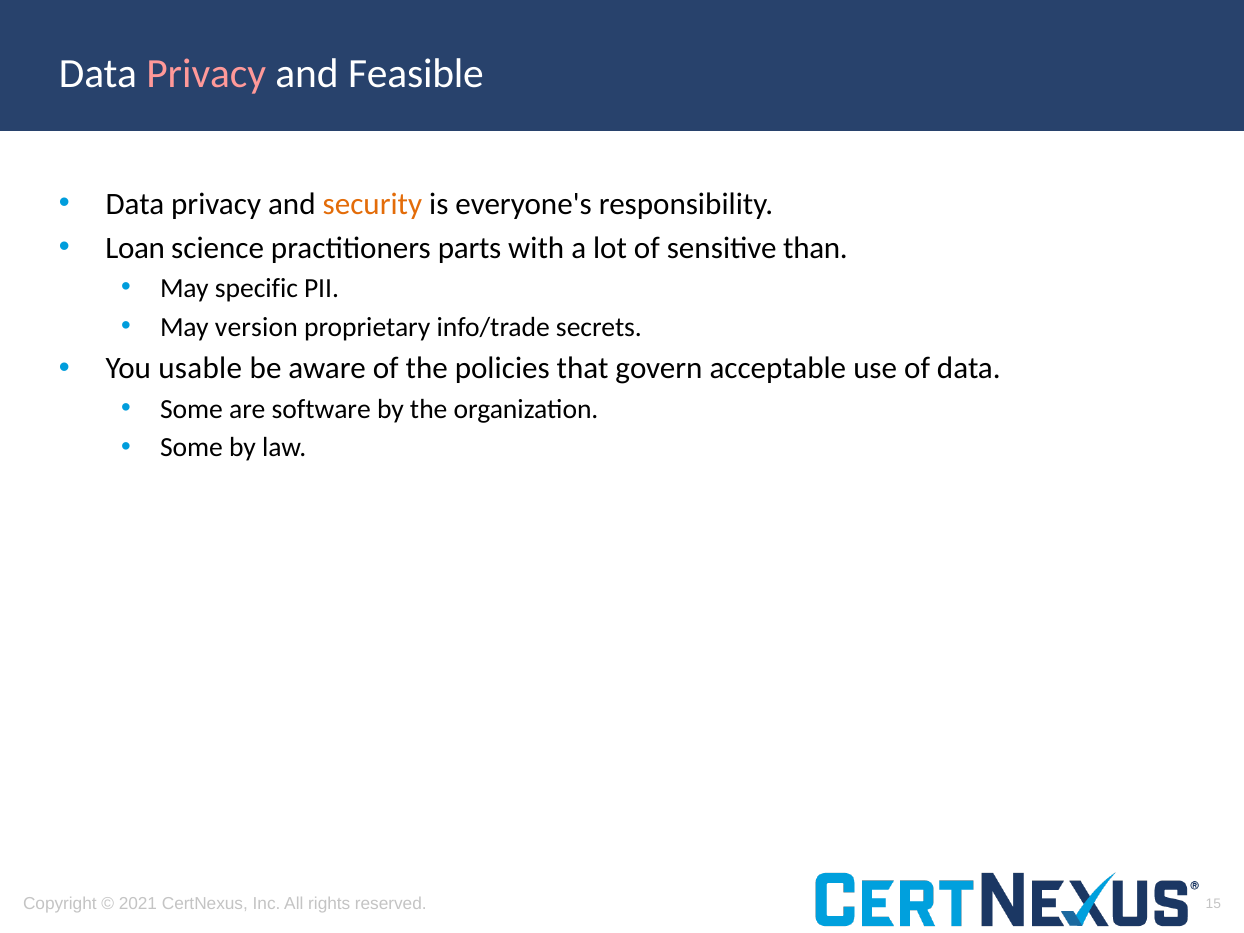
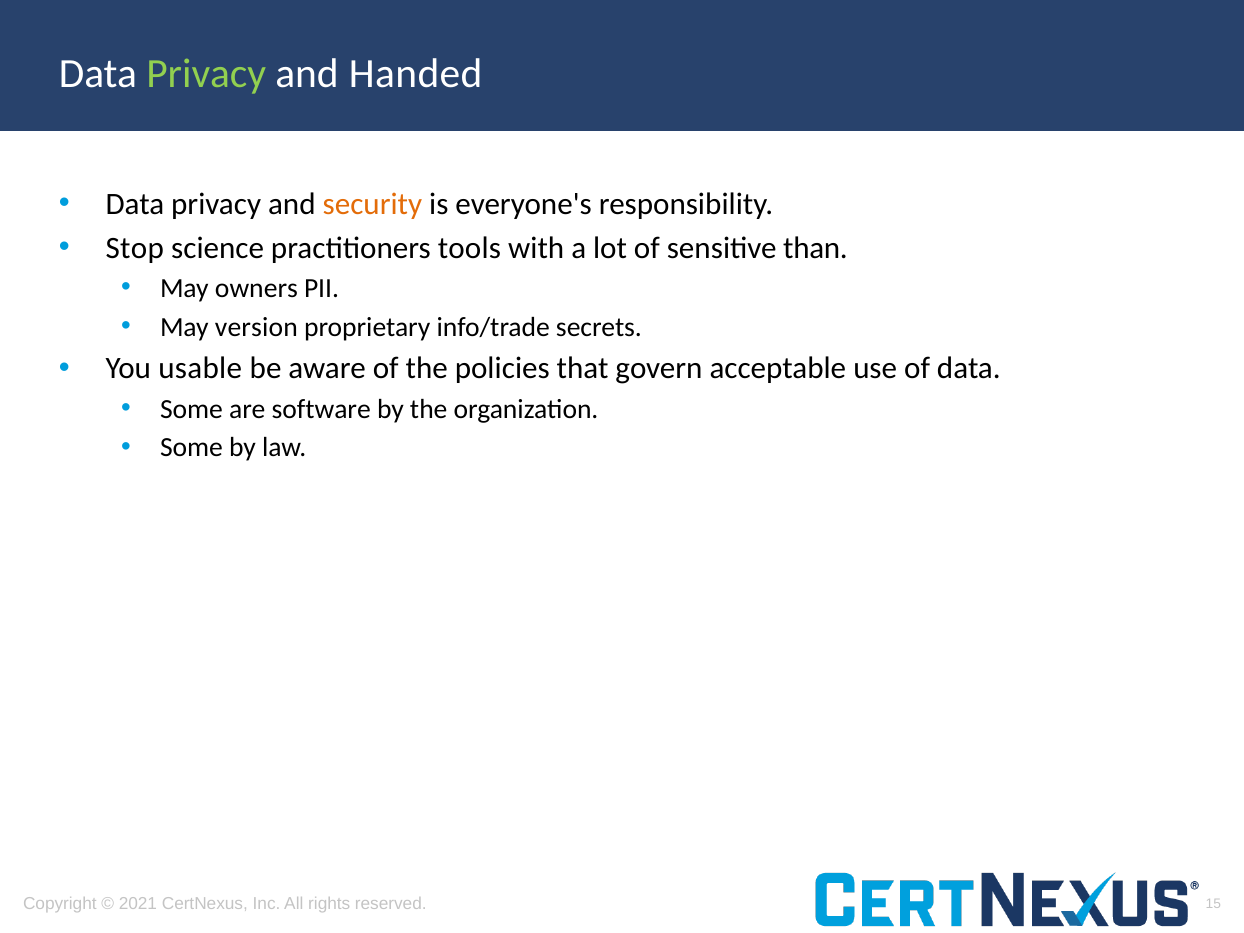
Privacy at (206, 74) colour: pink -> light green
Feasible: Feasible -> Handed
Loan: Loan -> Stop
parts: parts -> tools
specific: specific -> owners
